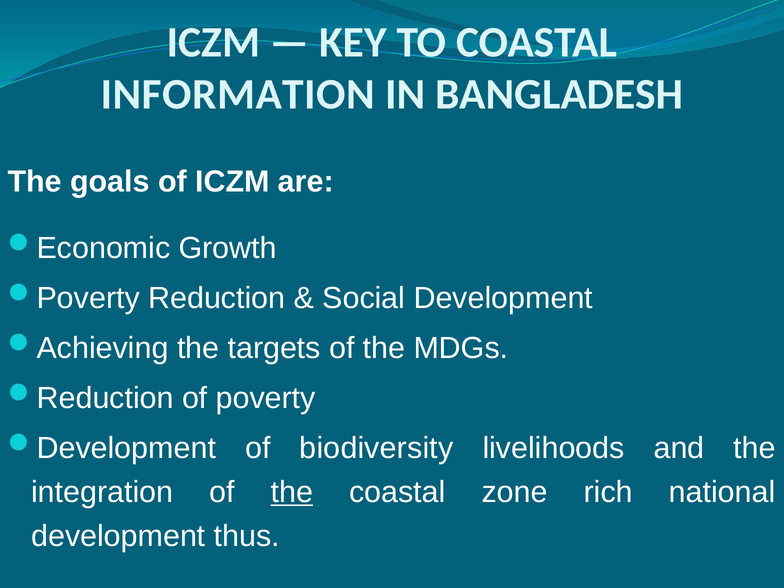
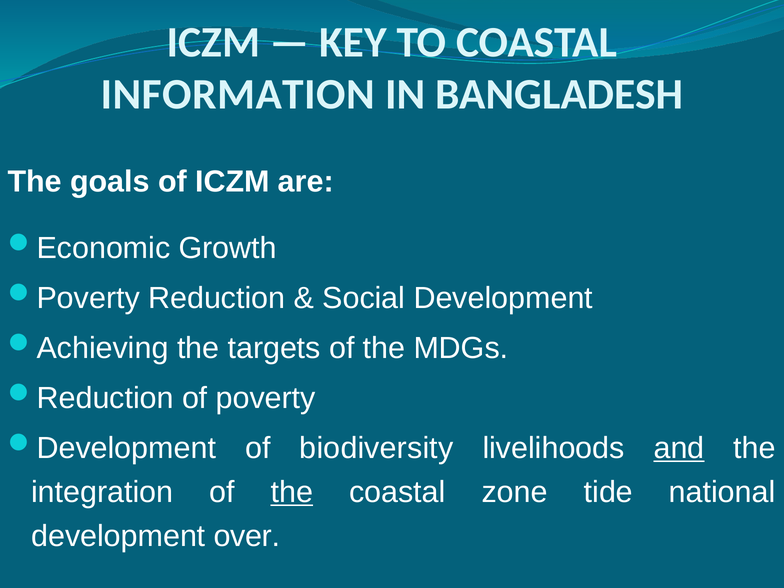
and underline: none -> present
rich: rich -> tide
thus: thus -> over
